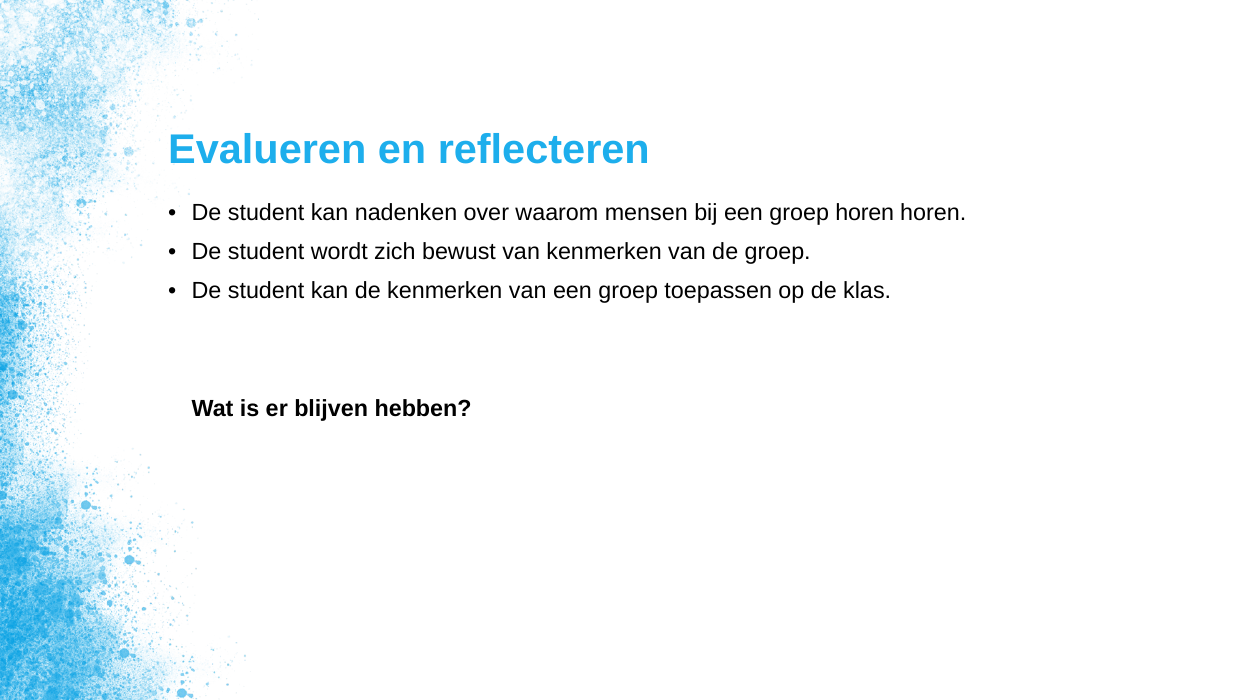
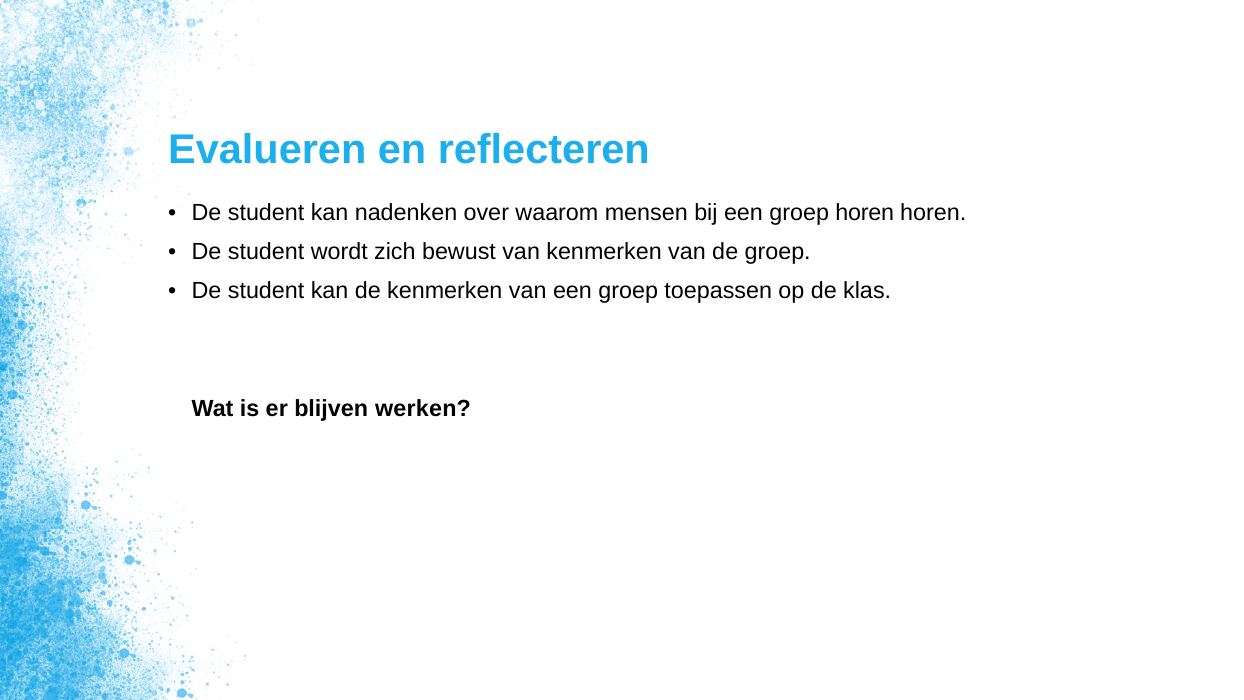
hebben: hebben -> werken
